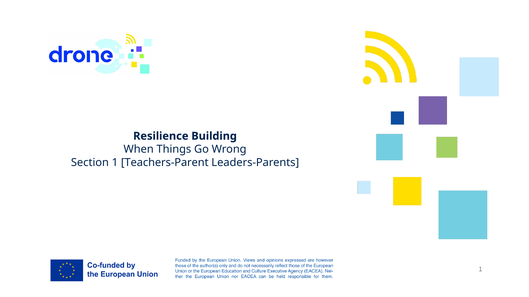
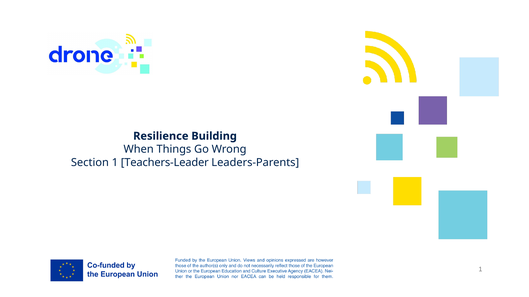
Teachers-Parent: Teachers-Parent -> Teachers-Leader
